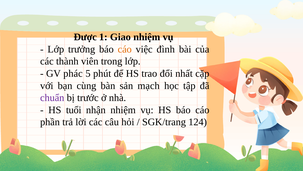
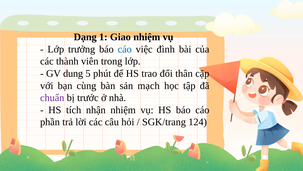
Được: Được -> Dạng
cáo at (125, 49) colour: orange -> blue
phác: phác -> dung
nhất: nhất -> thân
tuổi: tuổi -> tích
